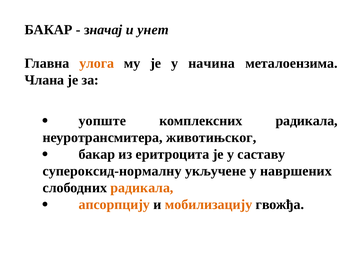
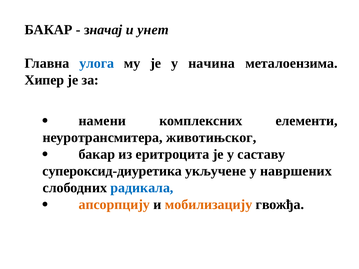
улога colour: orange -> blue
Члана: Члана -> Хипер
уопште: уопште -> намени
комплексних радикала: радикала -> елементи
супероксид-нормалну: супероксид-нормалну -> супероксид-диуретика
радикала at (142, 188) colour: orange -> blue
